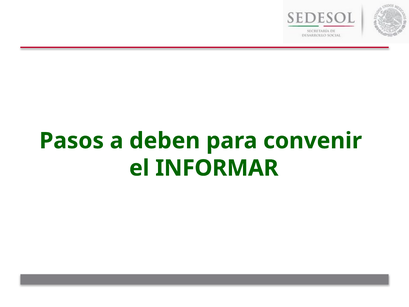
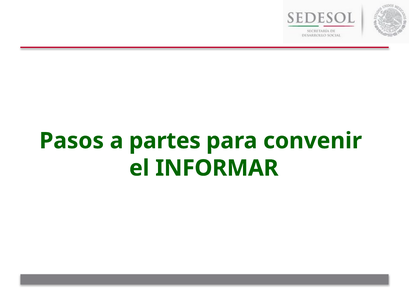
deben: deben -> partes
